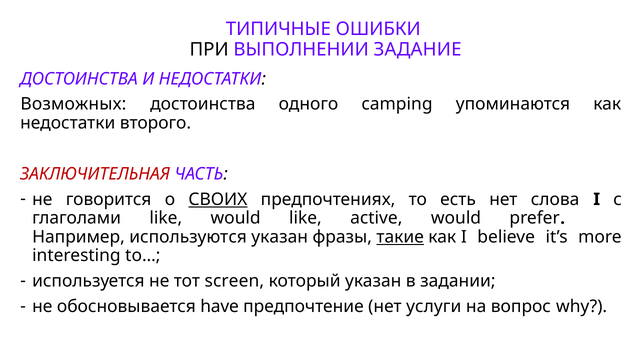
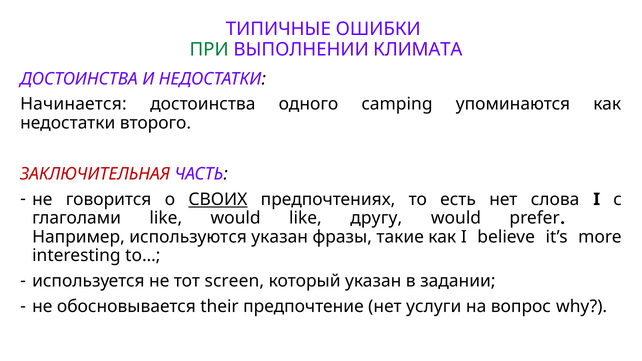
ПРИ colour: black -> green
ЗАДАНИЕ: ЗАДАНИЕ -> КЛИМАТА
Возможных: Возможных -> Начинается
active: active -> другу
такие underline: present -> none
have: have -> their
